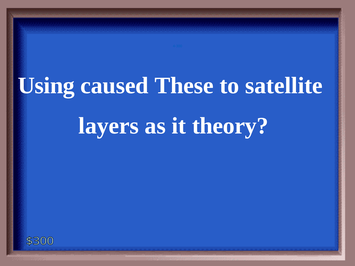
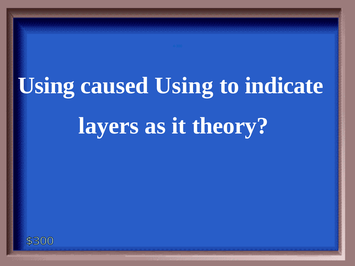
caused These: These -> Using
satellite: satellite -> indicate
